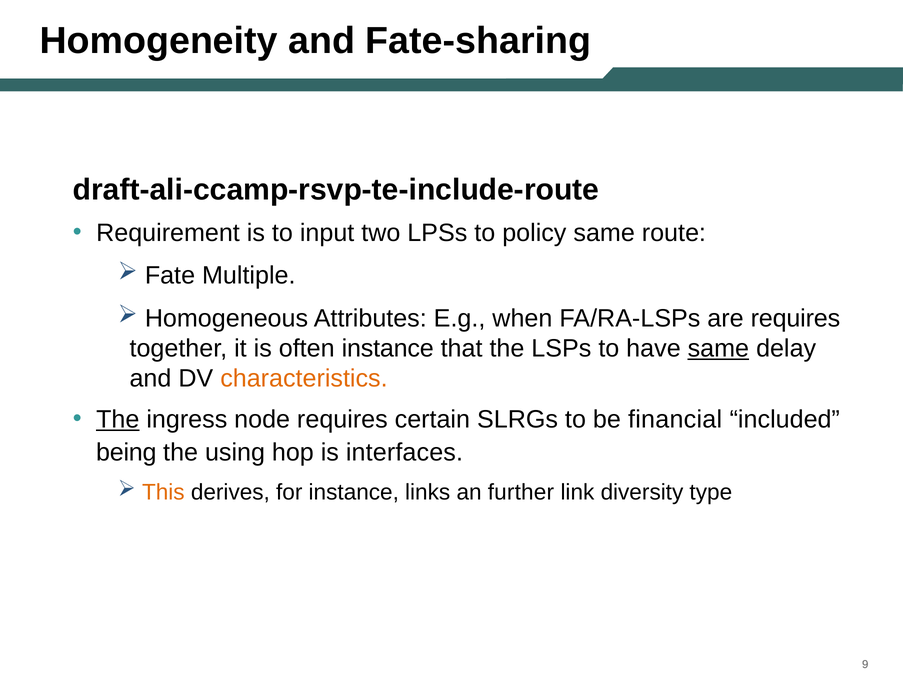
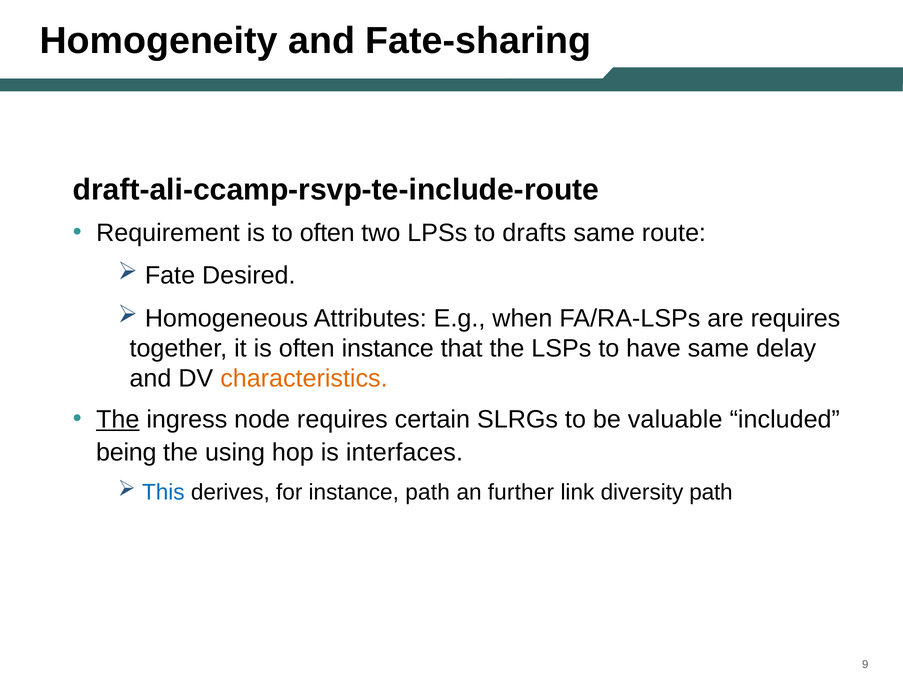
to input: input -> often
policy: policy -> drafts
Multiple: Multiple -> Desired
same at (718, 348) underline: present -> none
financial: financial -> valuable
This colour: orange -> blue
instance links: links -> path
diversity type: type -> path
